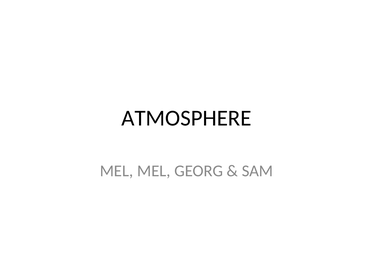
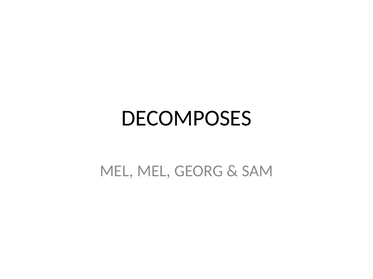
ATMOSPHERE: ATMOSPHERE -> DECOMPOSES
